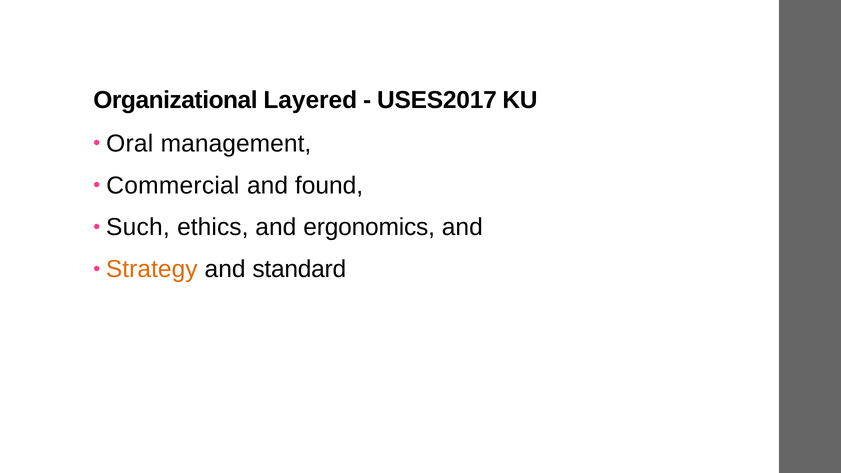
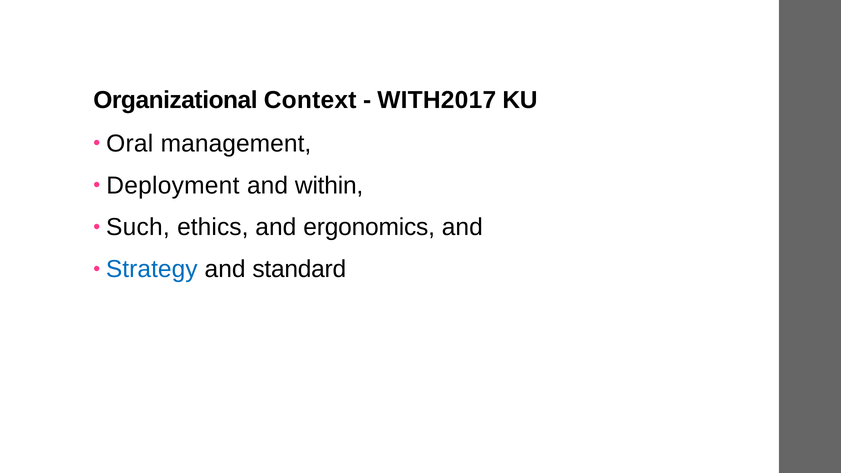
Layered: Layered -> Context
USES2017: USES2017 -> WITH2017
Commercial: Commercial -> Deployment
found: found -> within
Strategy colour: orange -> blue
